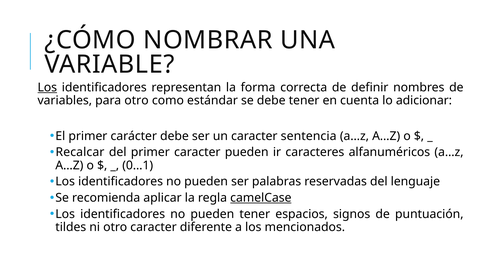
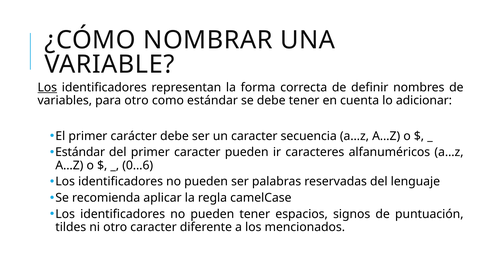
sentencia: sentencia -> secuencia
Recalcar at (80, 152): Recalcar -> Estándar
0…1: 0…1 -> 0…6
camelCase underline: present -> none
